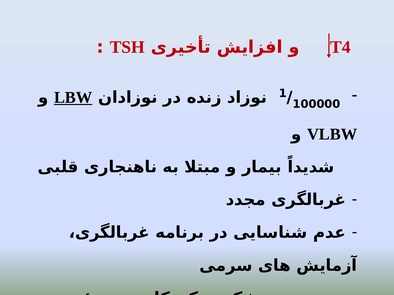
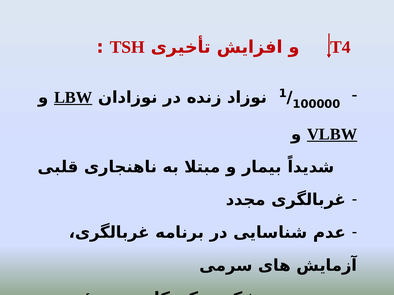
VLBW underline: none -> present
